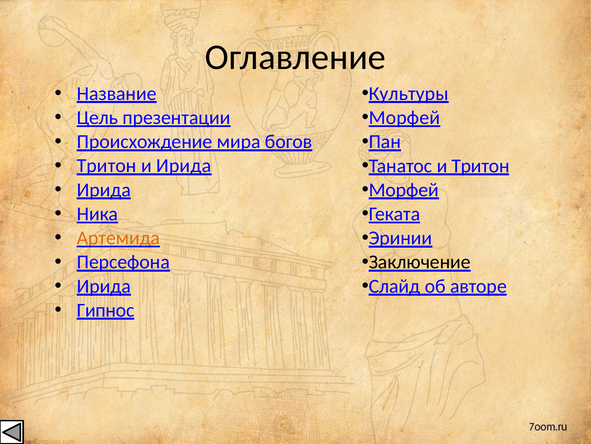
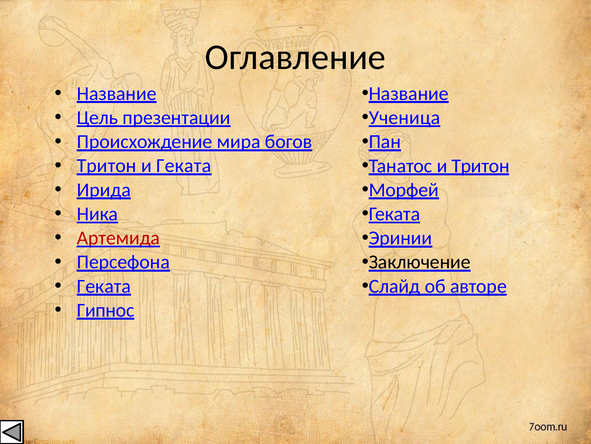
Культуры at (409, 93): Культуры -> Название
Морфей at (404, 117): Морфей -> Ученица
и Ирида: Ирида -> Геката
Артемида colour: orange -> red
Ирида at (104, 286): Ирида -> Геката
